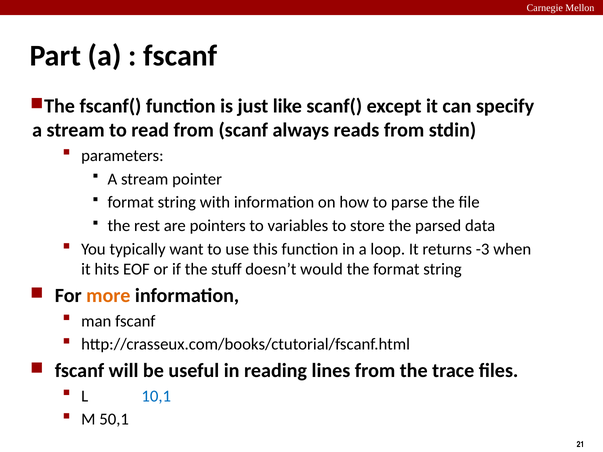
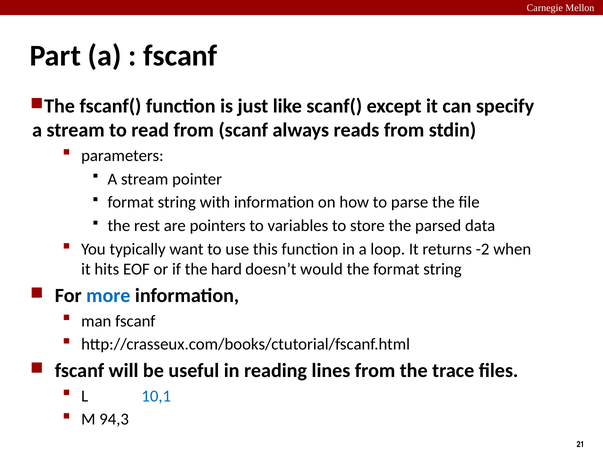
-3: -3 -> -2
stuff: stuff -> hard
more colour: orange -> blue
50,1: 50,1 -> 94,3
